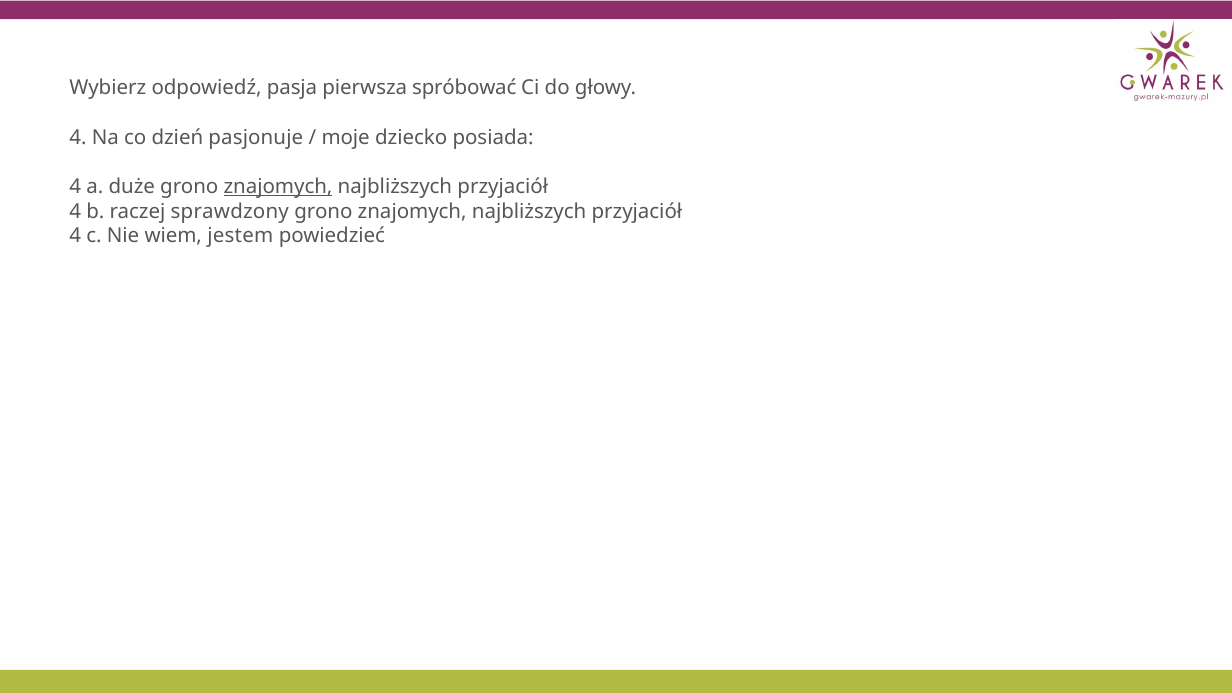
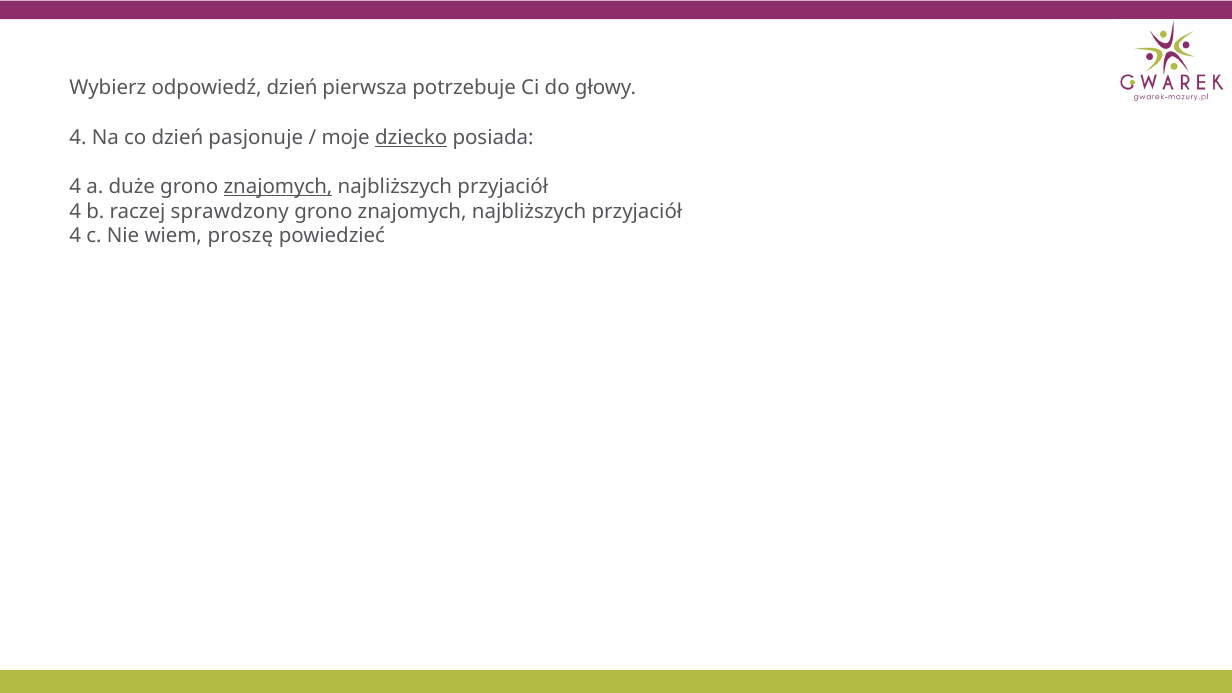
odpowiedź pasja: pasja -> dzień
spróbować: spróbować -> potrzebuje
dziecko underline: none -> present
jestem: jestem -> proszę
